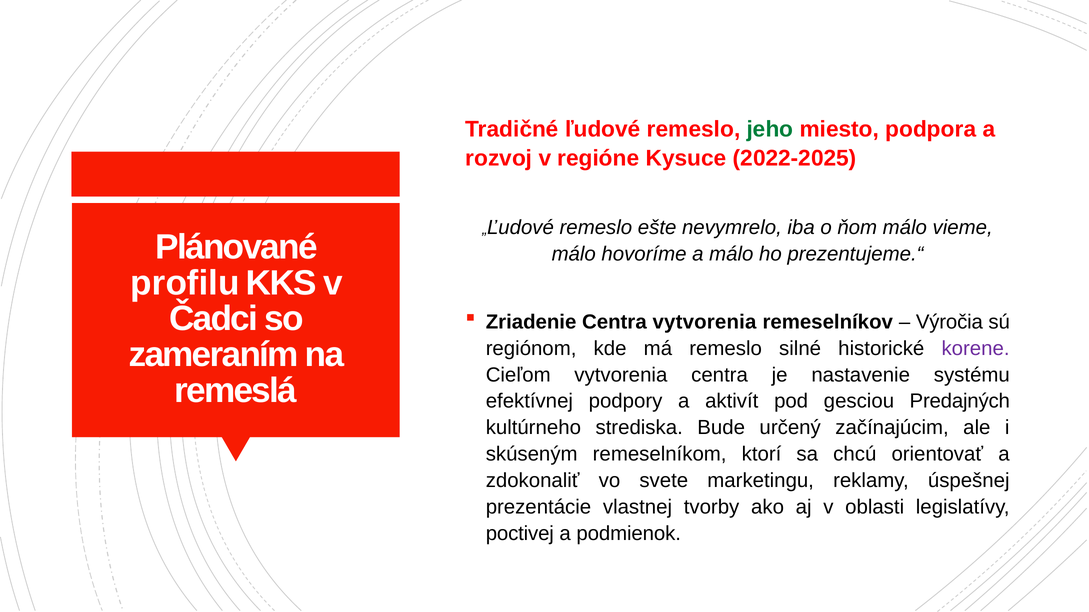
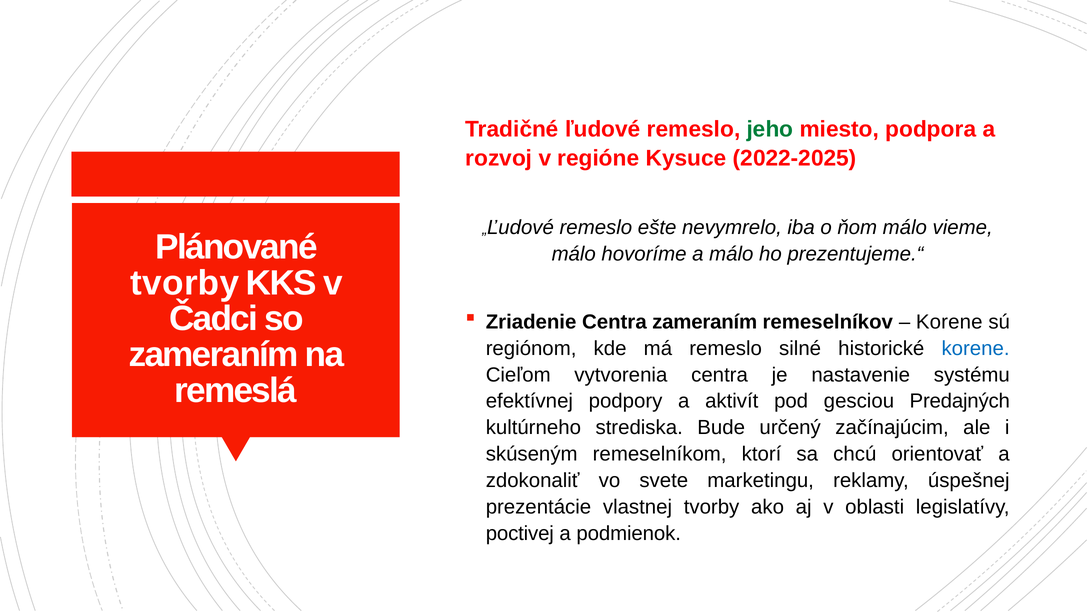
profilu at (185, 283): profilu -> tvorby
Centra vytvorenia: vytvorenia -> zameraním
Výročia at (949, 322): Výročia -> Korene
korene at (976, 349) colour: purple -> blue
